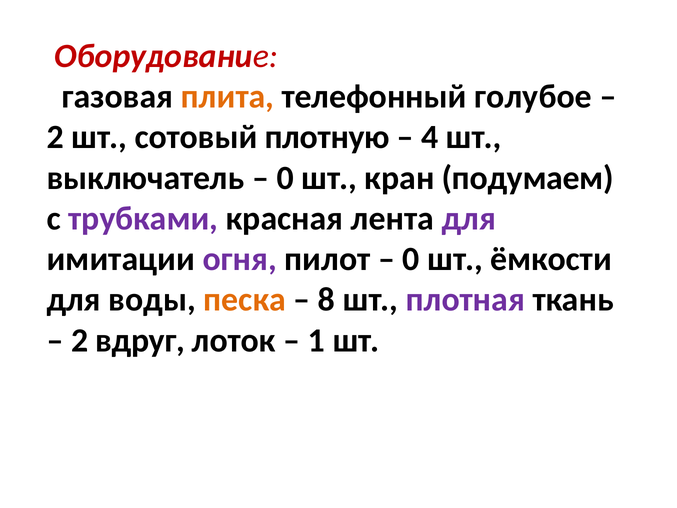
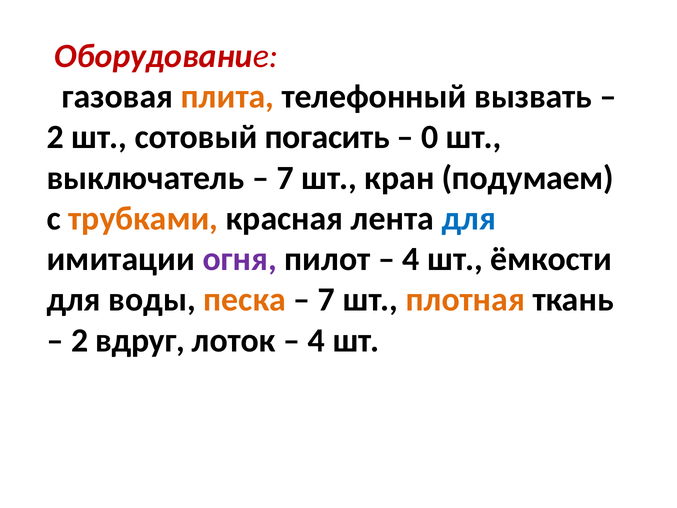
голубое: голубое -> вызвать
плотную: плотную -> погасить
4: 4 -> 0
0 at (285, 178): 0 -> 7
трубками colour: purple -> orange
для at (469, 218) colour: purple -> blue
0 at (411, 259): 0 -> 4
8 at (326, 300): 8 -> 7
плотная colour: purple -> orange
1 at (316, 340): 1 -> 4
